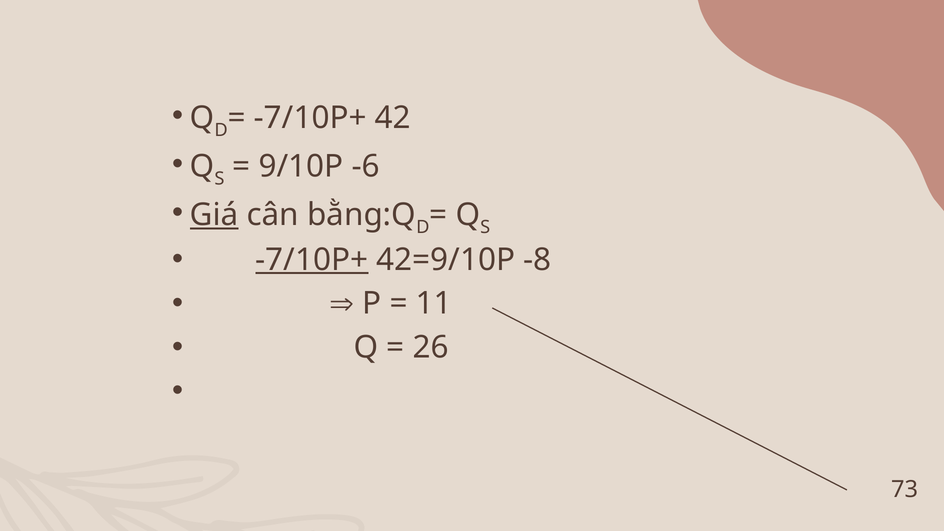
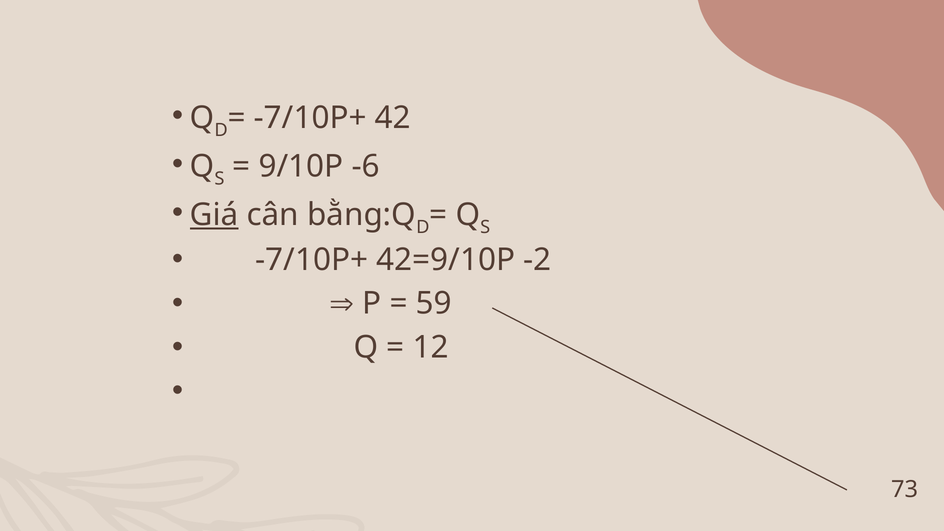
-7/10P+ at (312, 260) underline: present -> none
-8: -8 -> -2
11: 11 -> 59
26: 26 -> 12
